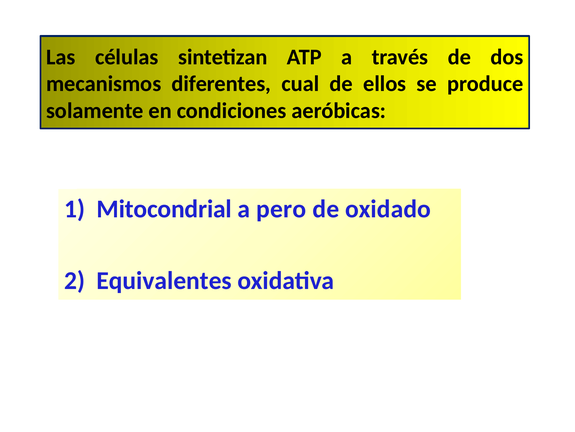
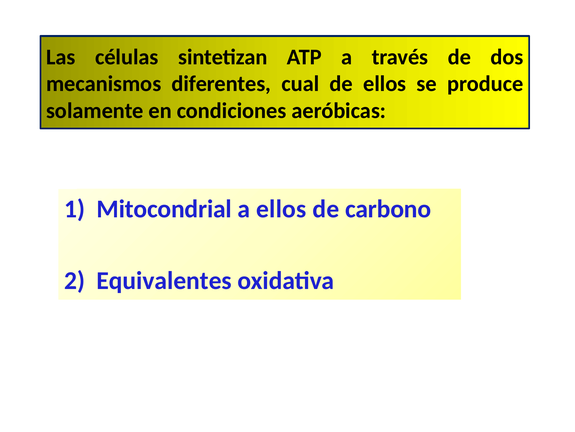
a pero: pero -> ellos
oxidado: oxidado -> carbono
